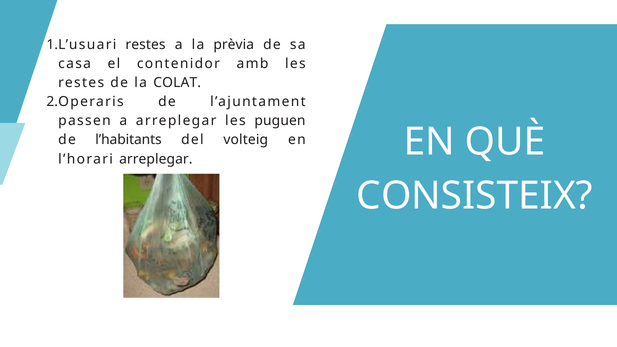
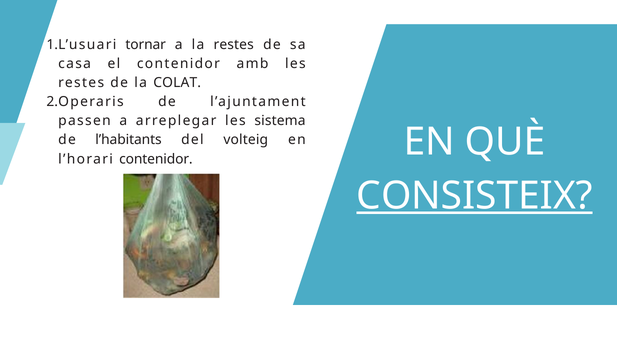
restes at (146, 45): restes -> tornar
la prèvia: prèvia -> restes
puguen: puguen -> sistema
arreplegar at (156, 159): arreplegar -> contenidor
CONSISTEIX underline: none -> present
